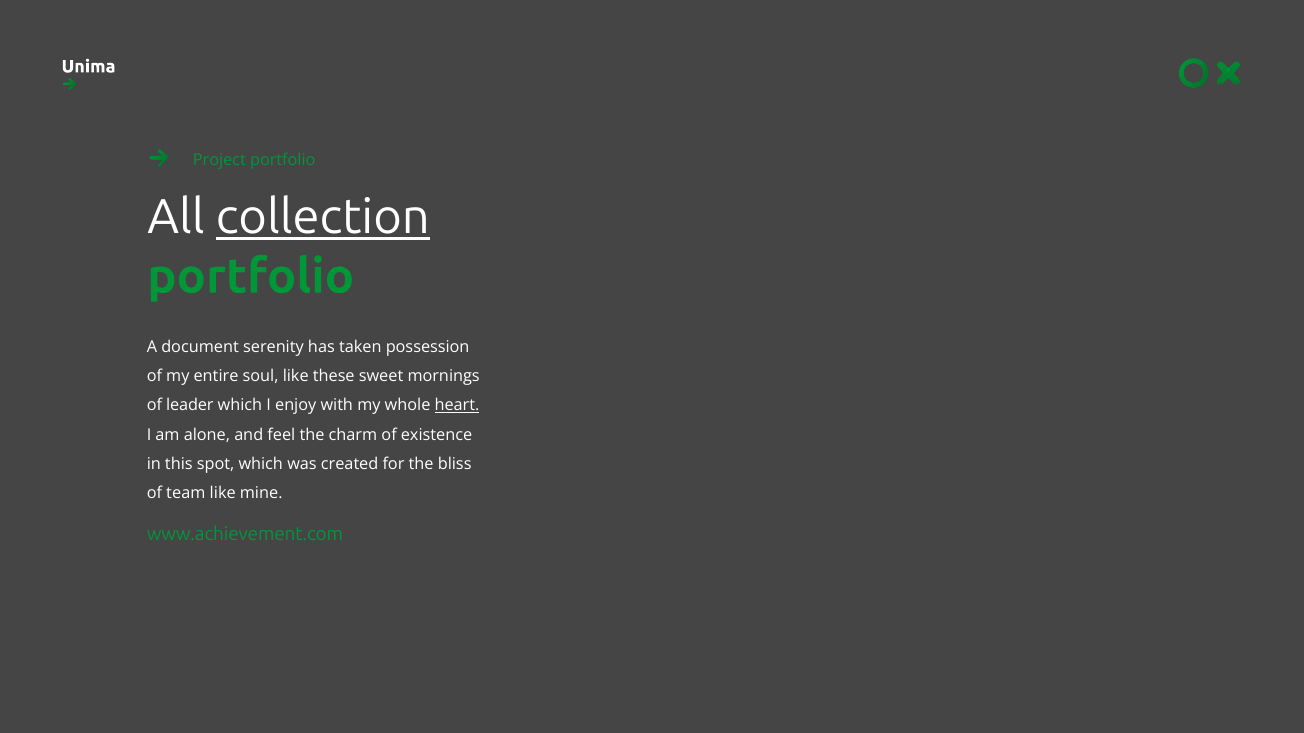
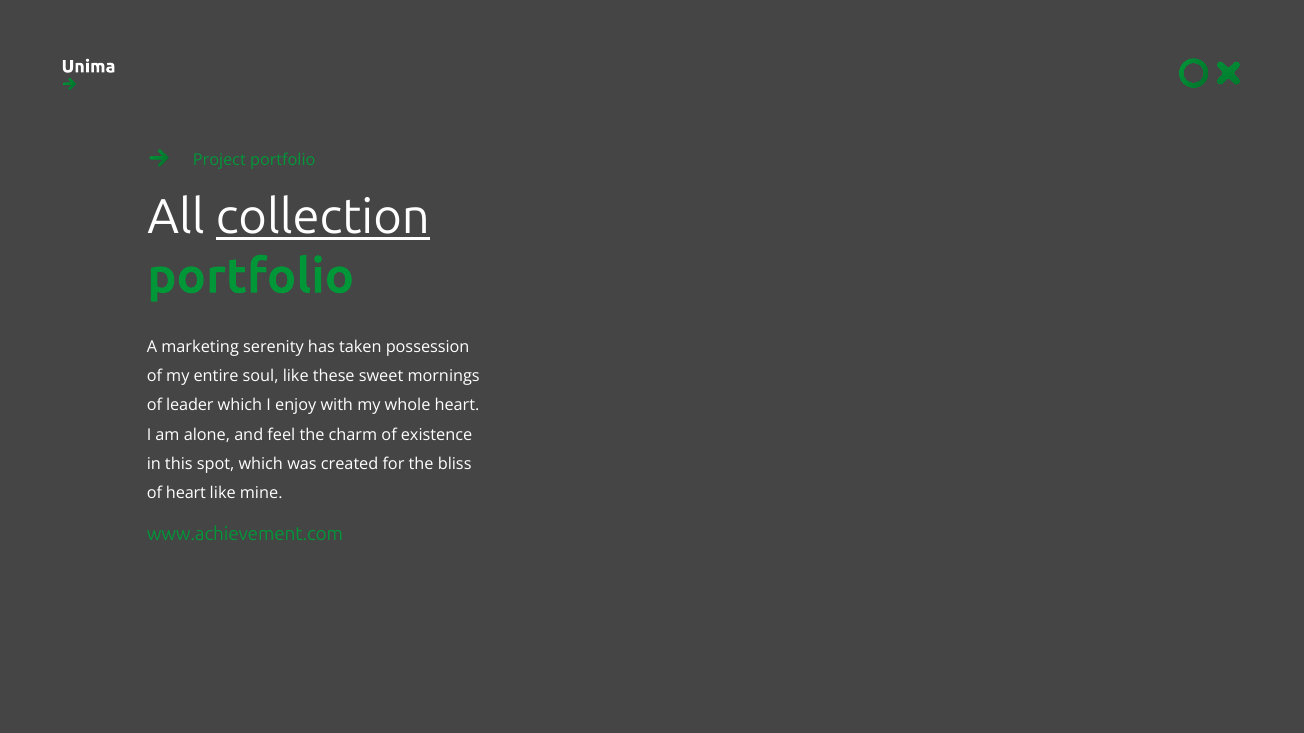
document: document -> marketing
heart at (457, 406) underline: present -> none
of team: team -> heart
